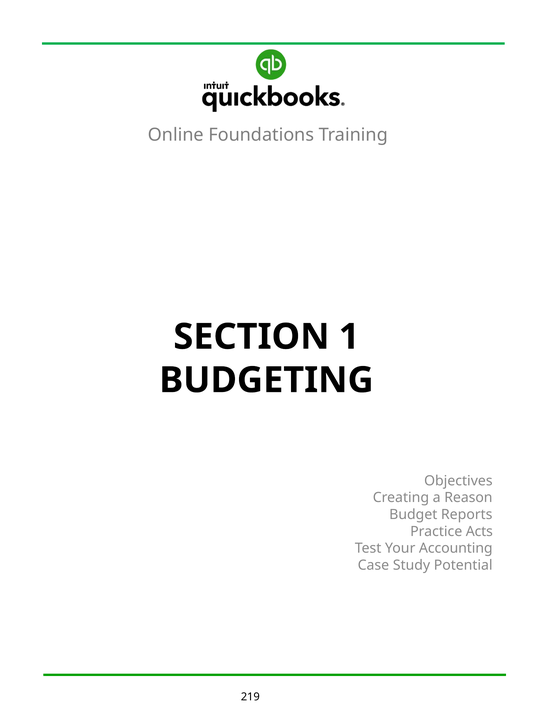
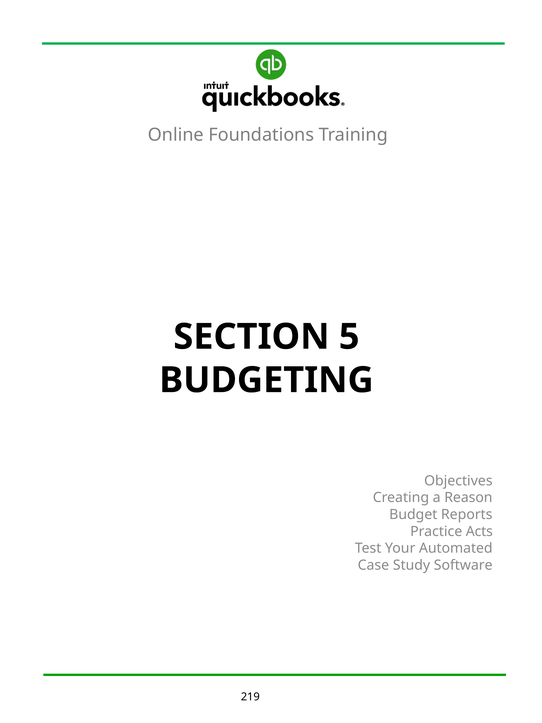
1: 1 -> 5
Accounting: Accounting -> Automated
Potential: Potential -> Software
